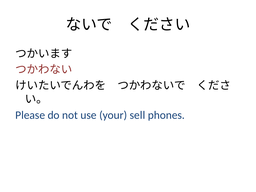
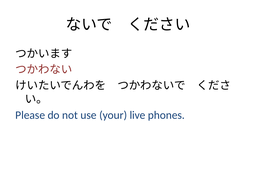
sell: sell -> live
